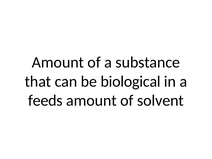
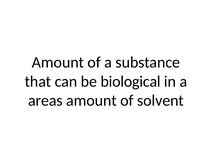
feeds: feeds -> areas
